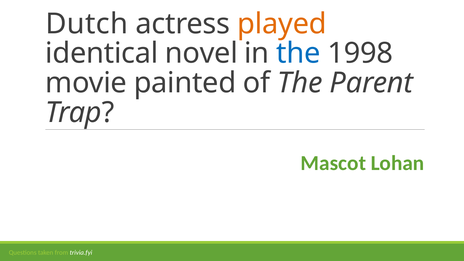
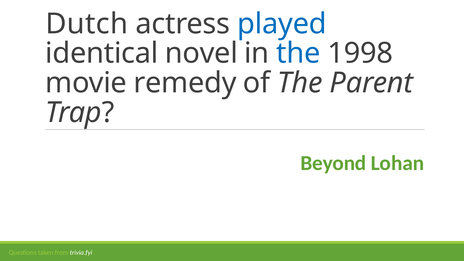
played colour: orange -> blue
painted: painted -> remedy
Mascot: Mascot -> Beyond
